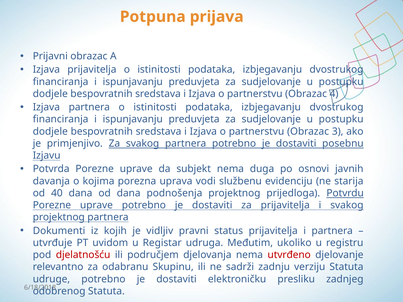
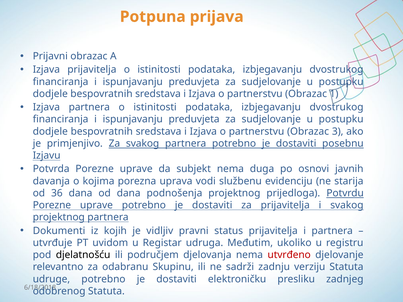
4: 4 -> 1
40: 40 -> 36
djelatnošću colour: red -> black
